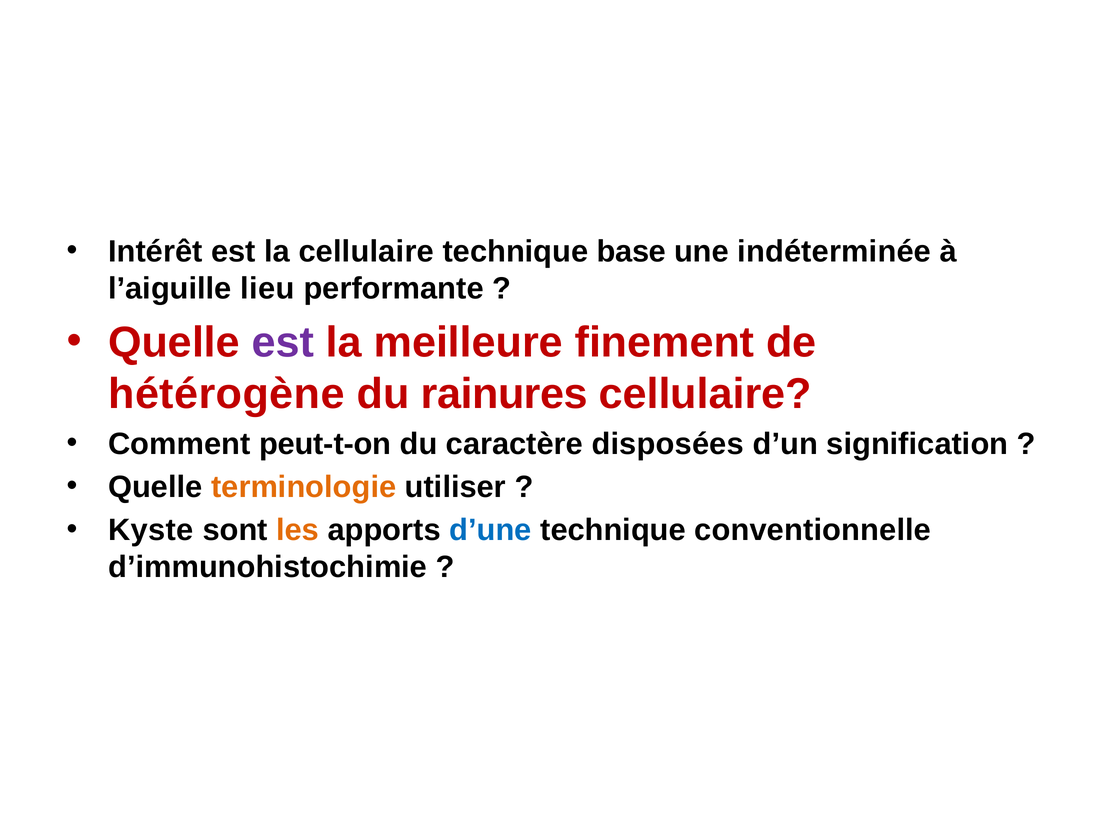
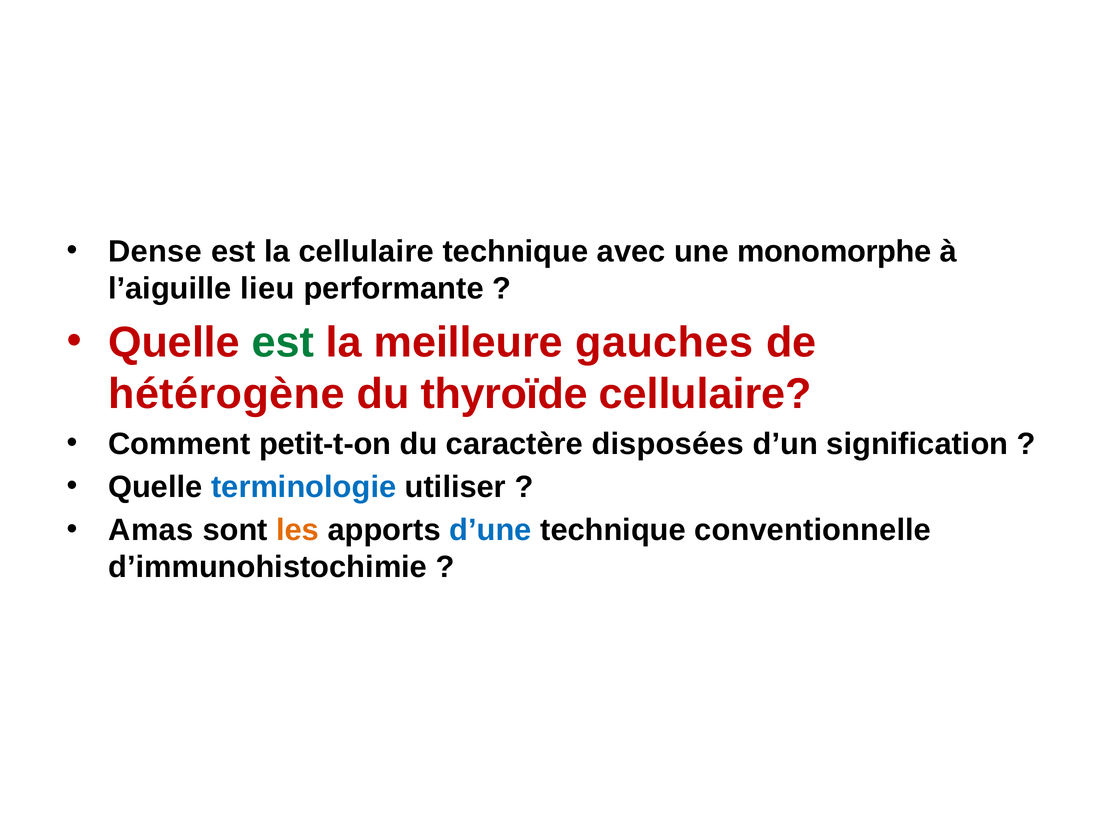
Intérêt: Intérêt -> Dense
base: base -> avec
indéterminée: indéterminée -> monomorphe
est at (283, 343) colour: purple -> green
finement: finement -> gauches
rainures: rainures -> thyroïde
peut-t-on: peut-t-on -> petit-t-on
terminologie colour: orange -> blue
Kyste: Kyste -> Amas
